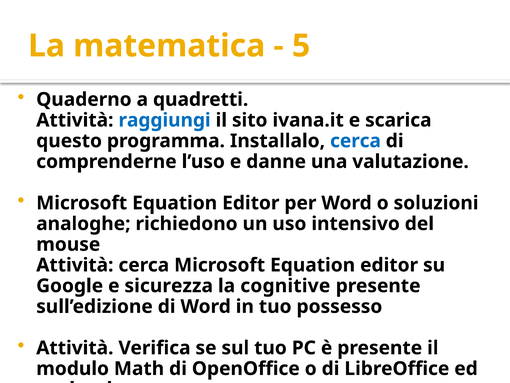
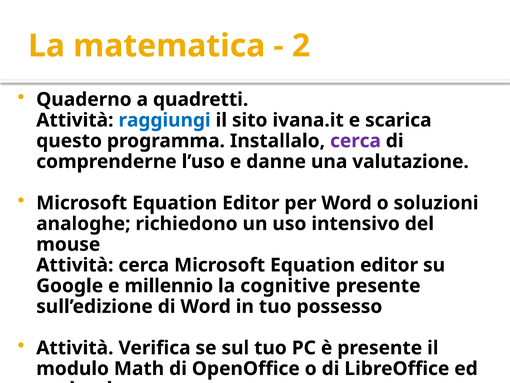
5: 5 -> 2
cerca at (355, 141) colour: blue -> purple
sicurezza: sicurezza -> millennio
